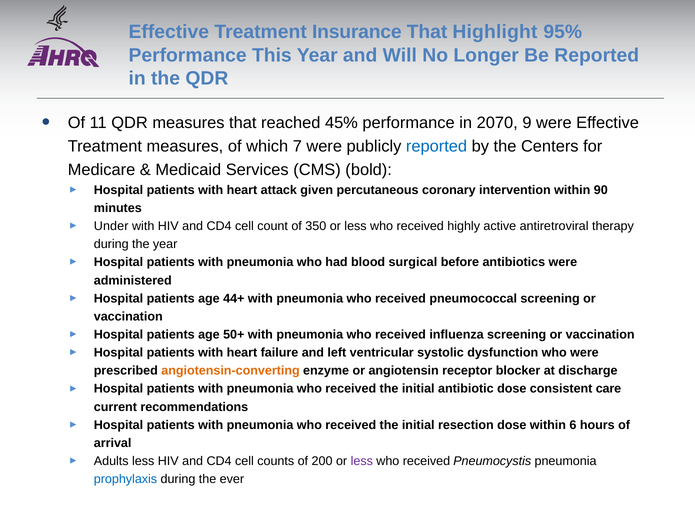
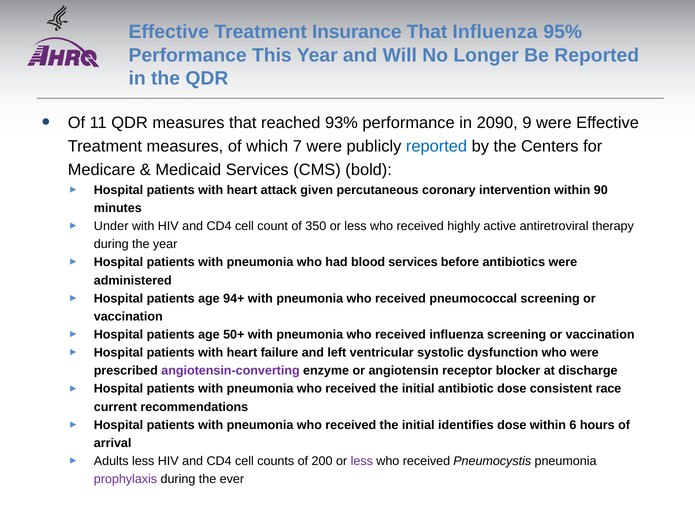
That Highlight: Highlight -> Influenza
45%: 45% -> 93%
2070: 2070 -> 2090
blood surgical: surgical -> services
44+: 44+ -> 94+
angiotensin-converting colour: orange -> purple
care: care -> race
resection: resection -> identifies
prophylaxis colour: blue -> purple
